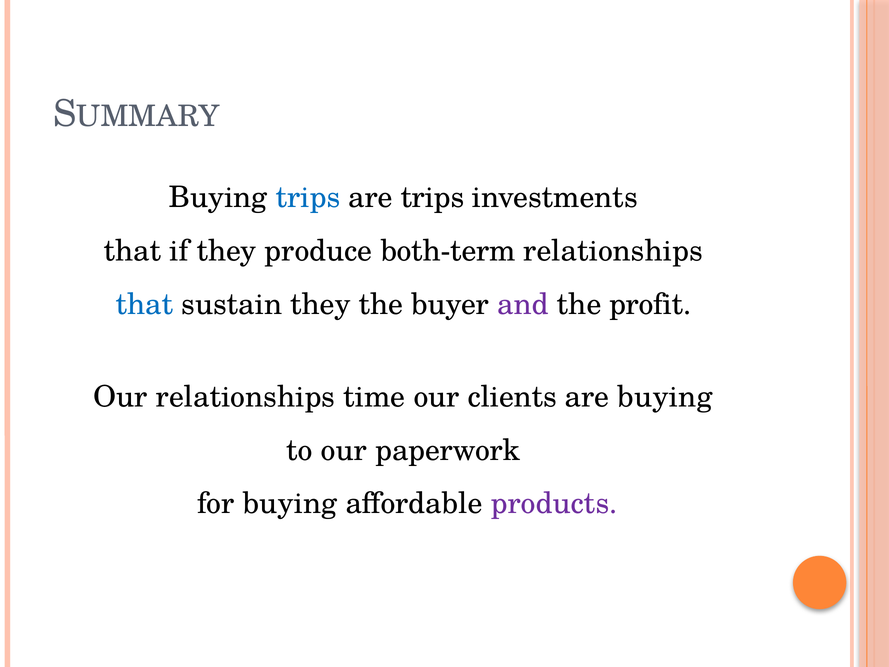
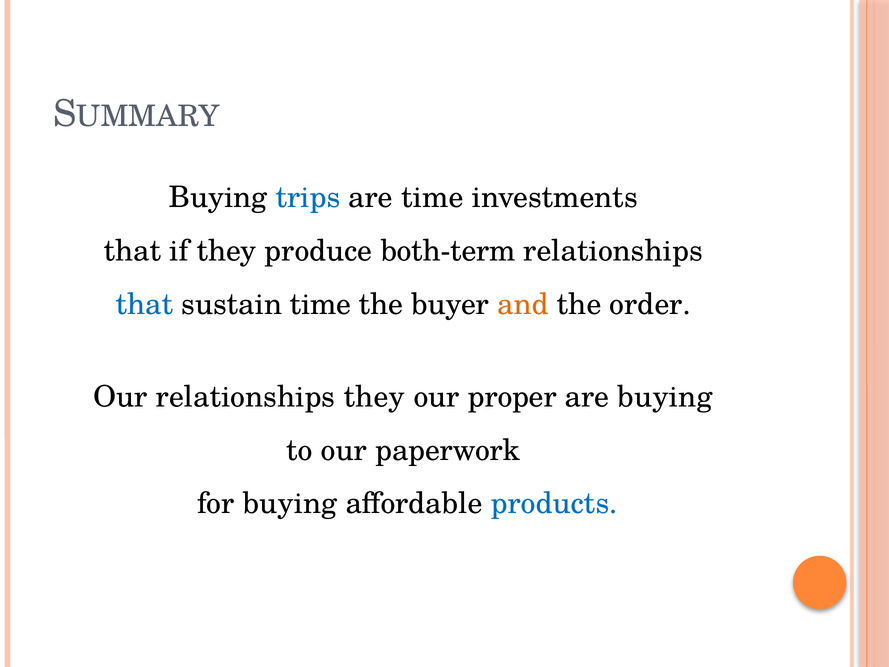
are trips: trips -> time
sustain they: they -> time
and colour: purple -> orange
profit: profit -> order
relationships time: time -> they
clients: clients -> proper
products colour: purple -> blue
